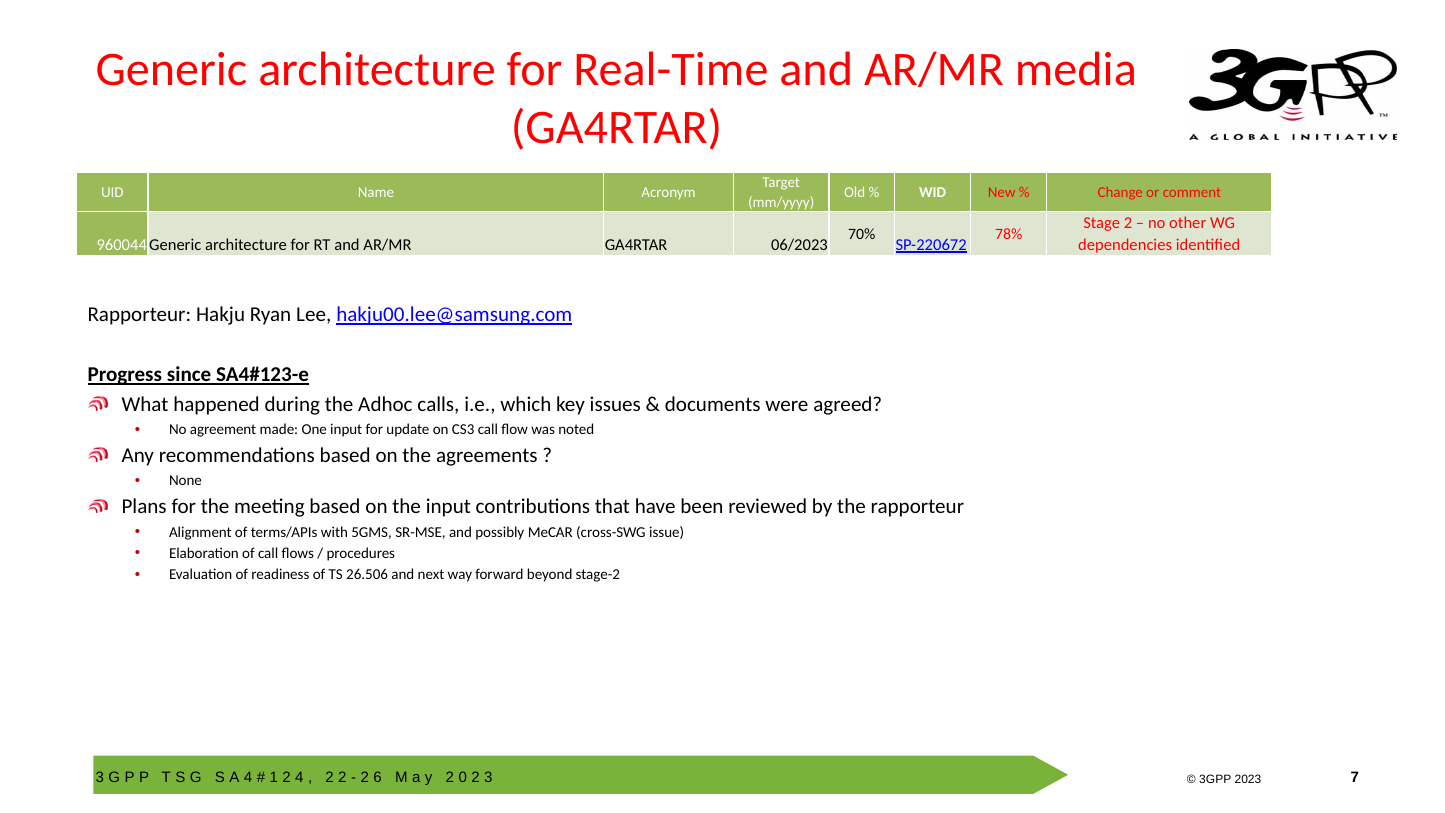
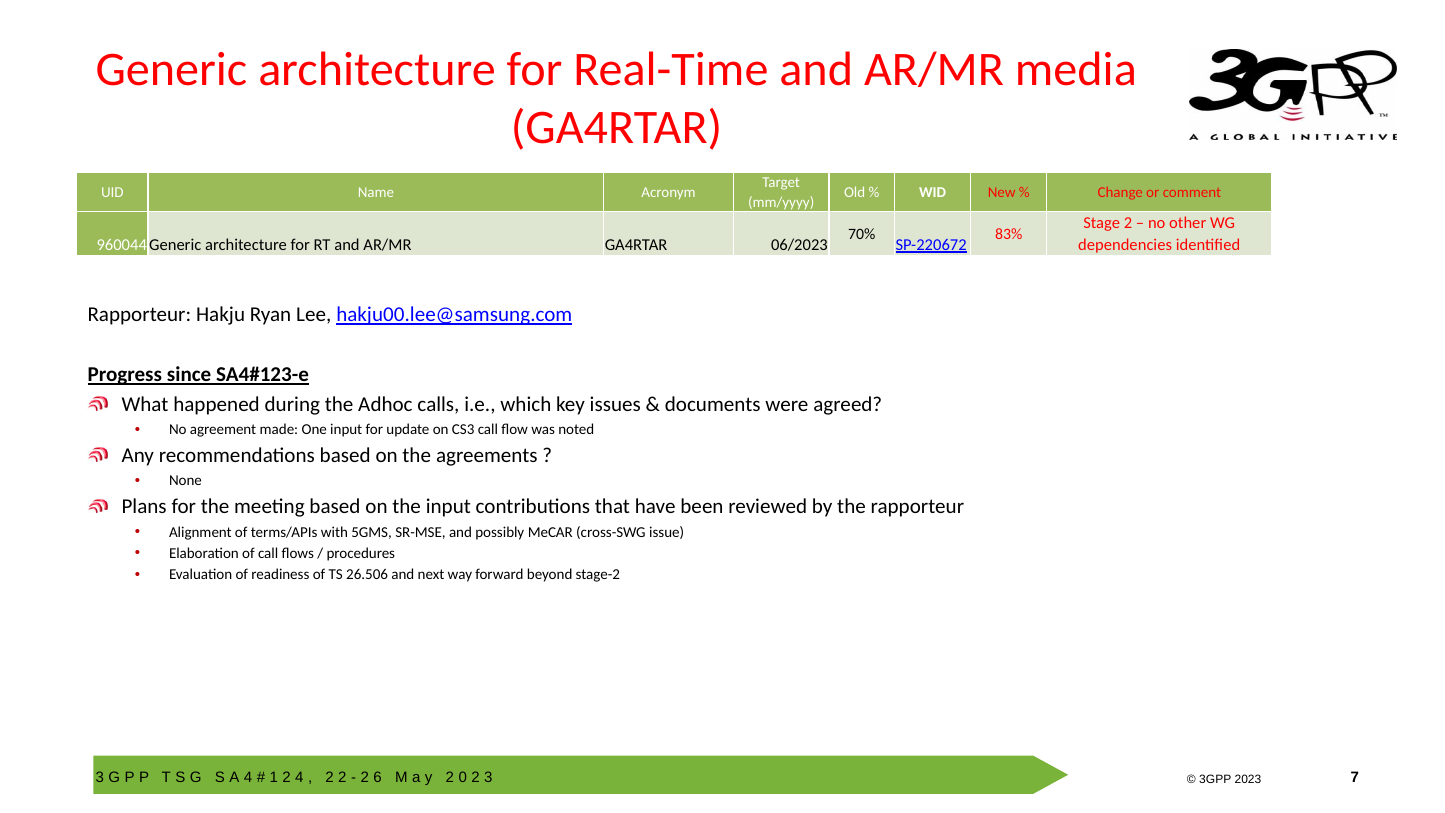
78%: 78% -> 83%
